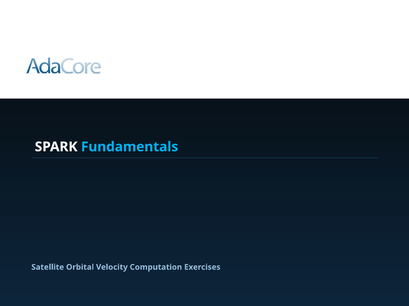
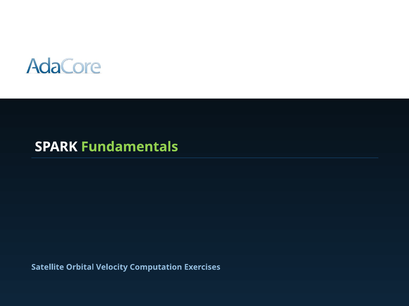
Fundamentals colour: light blue -> light green
